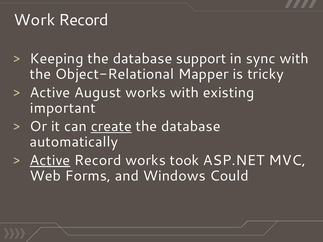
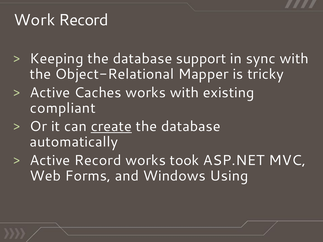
August: August -> Caches
important: important -> compliant
Active at (50, 161) underline: present -> none
Could: Could -> Using
